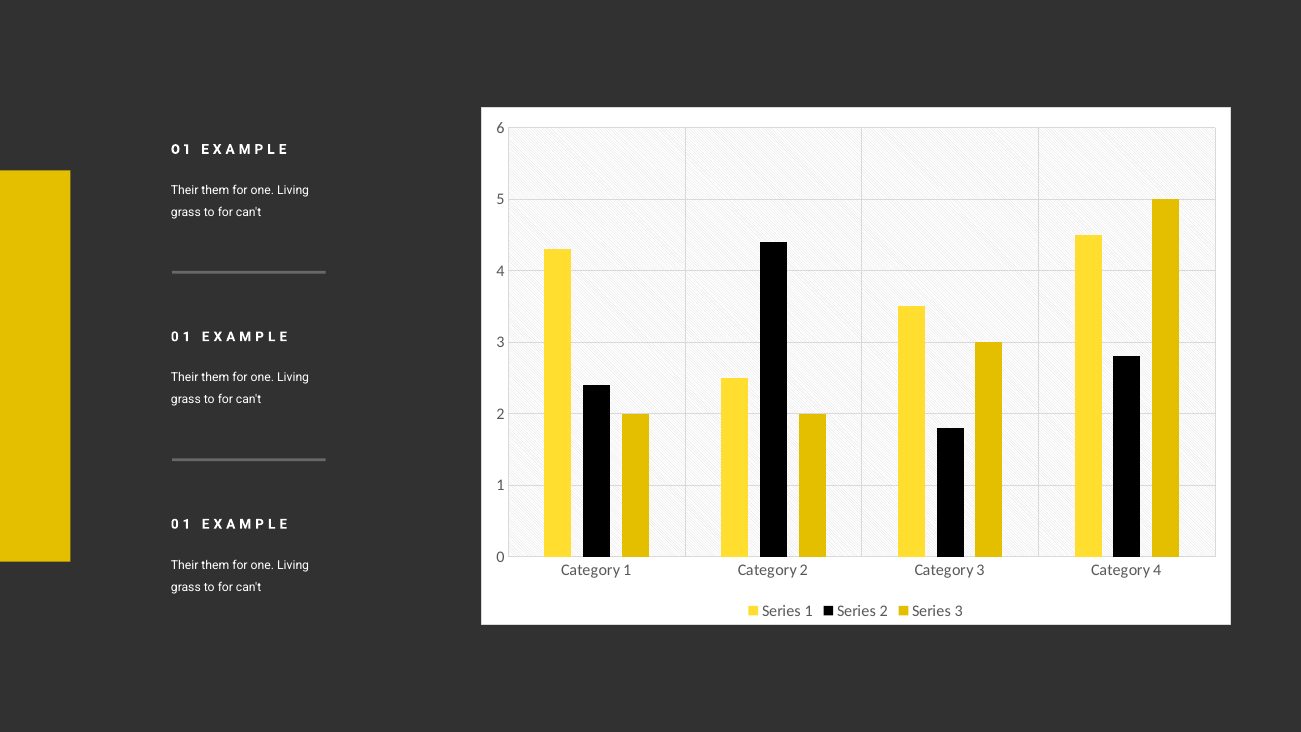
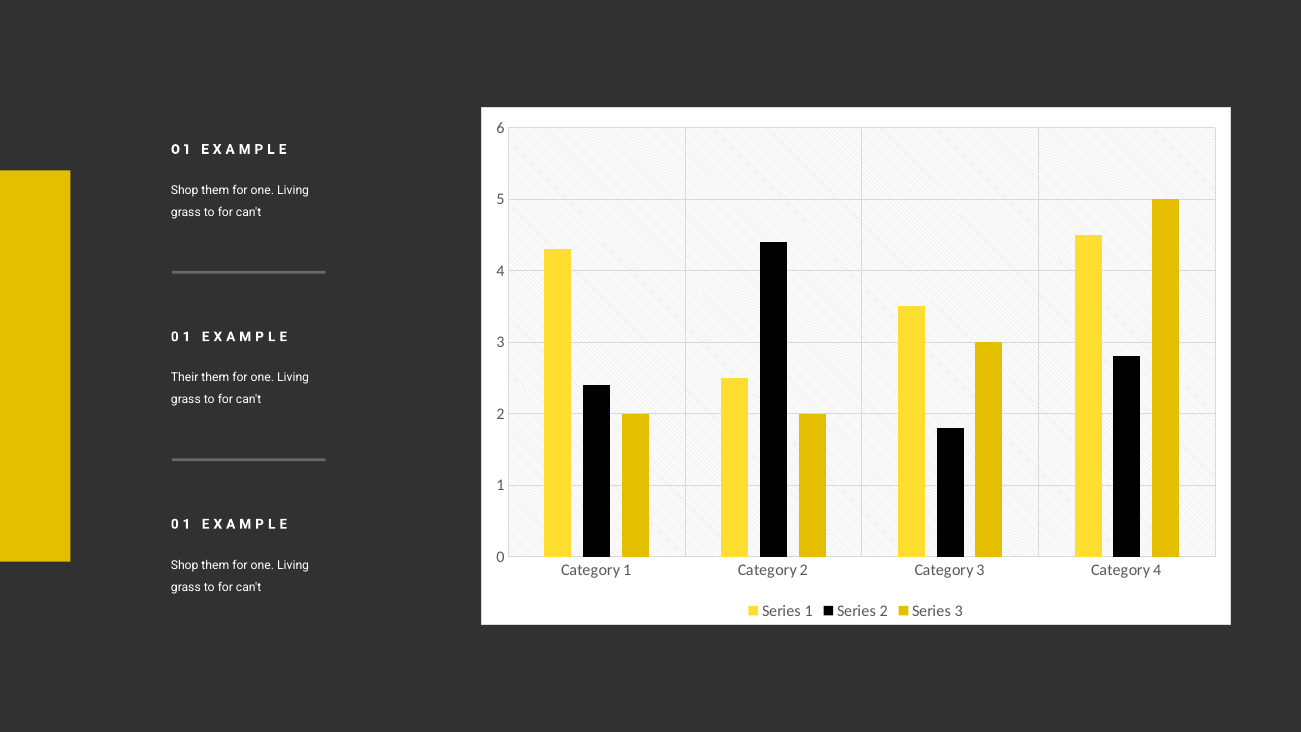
Their at (185, 190): Their -> Shop
Their at (185, 565): Their -> Shop
